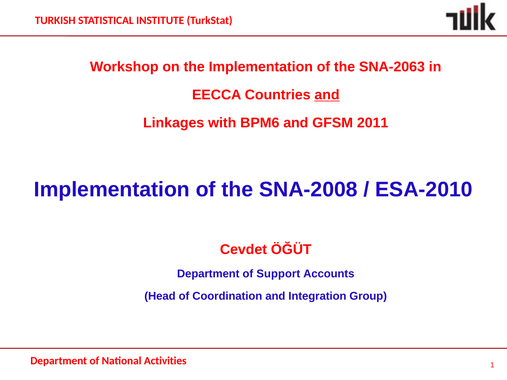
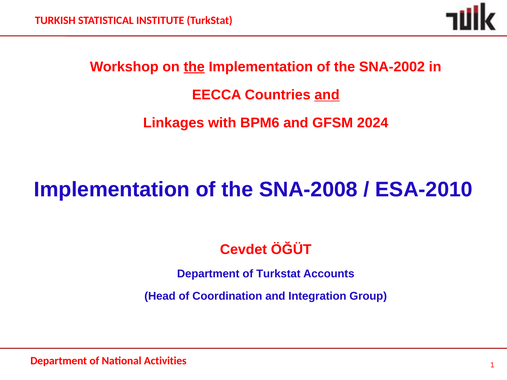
the at (194, 67) underline: none -> present
SNA-2063: SNA-2063 -> SNA-2002
2011: 2011 -> 2024
of Support: Support -> Turkstat
